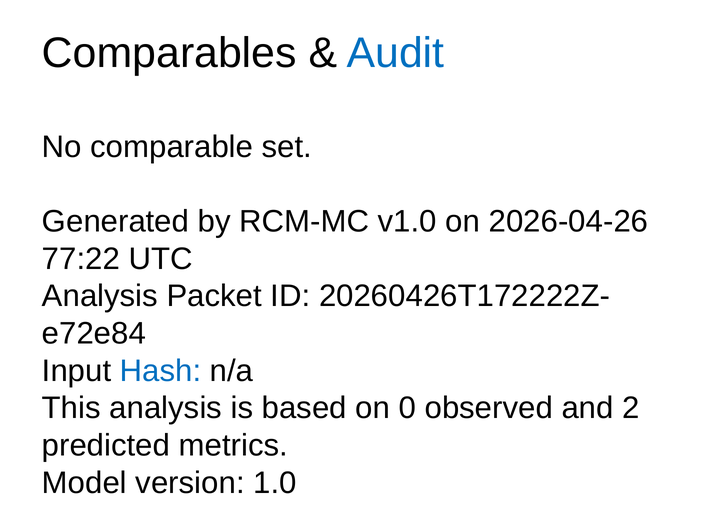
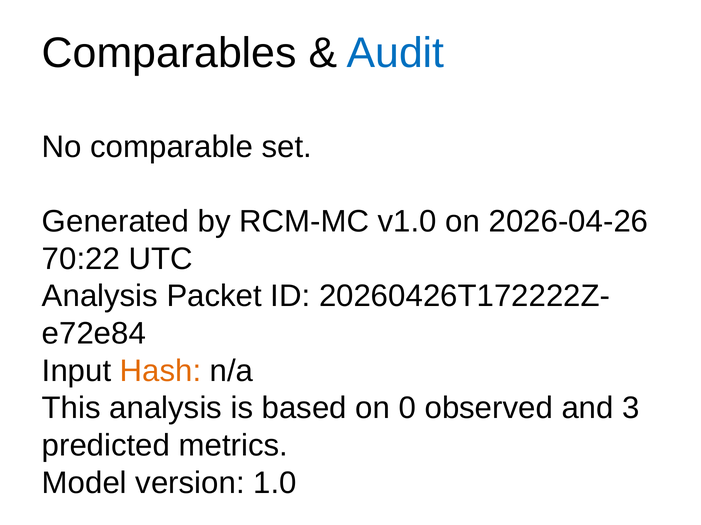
77:22: 77:22 -> 70:22
Hash colour: blue -> orange
2: 2 -> 3
